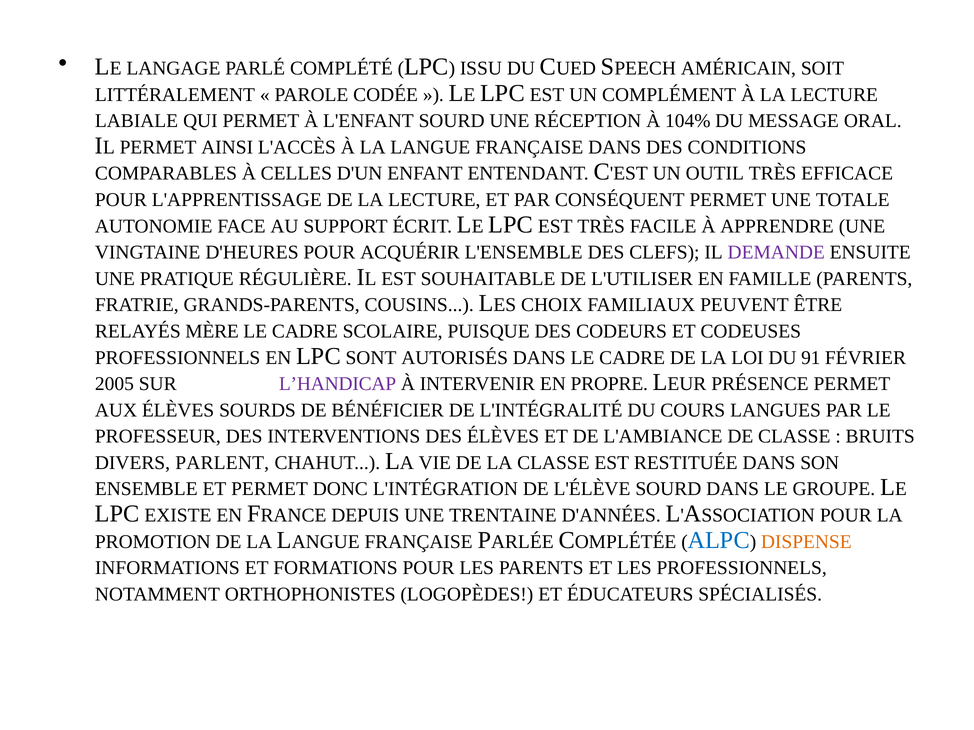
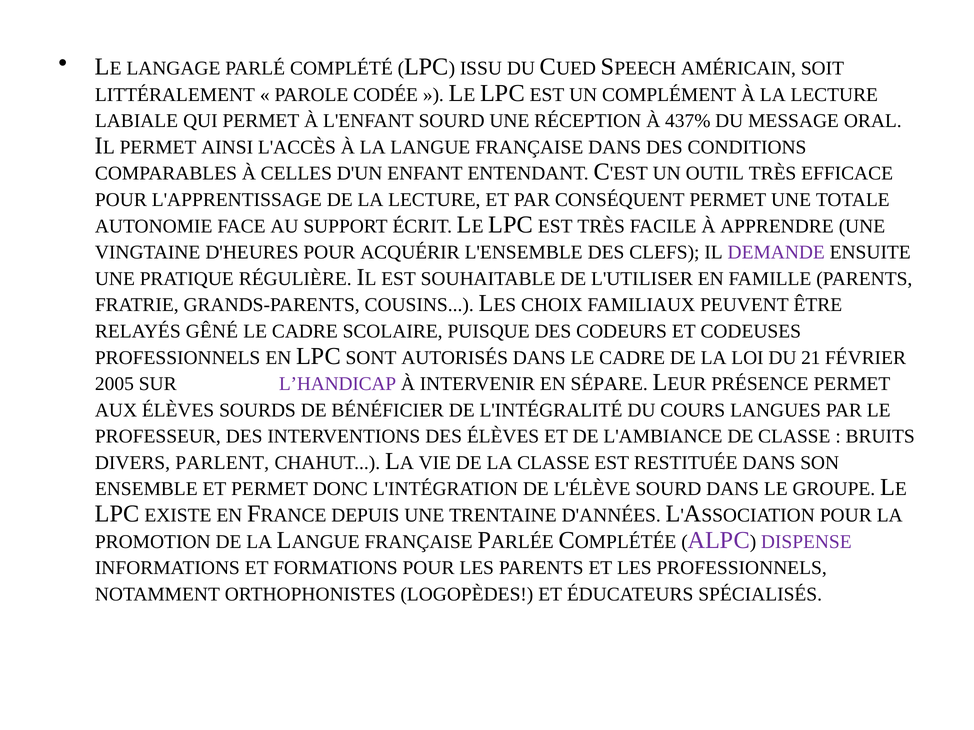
104%: 104% -> 437%
MÈRE: MÈRE -> GÊNÉ
91: 91 -> 21
PROPRE: PROPRE -> SÉPARE
ALPC colour: blue -> purple
DISPENSE colour: orange -> purple
